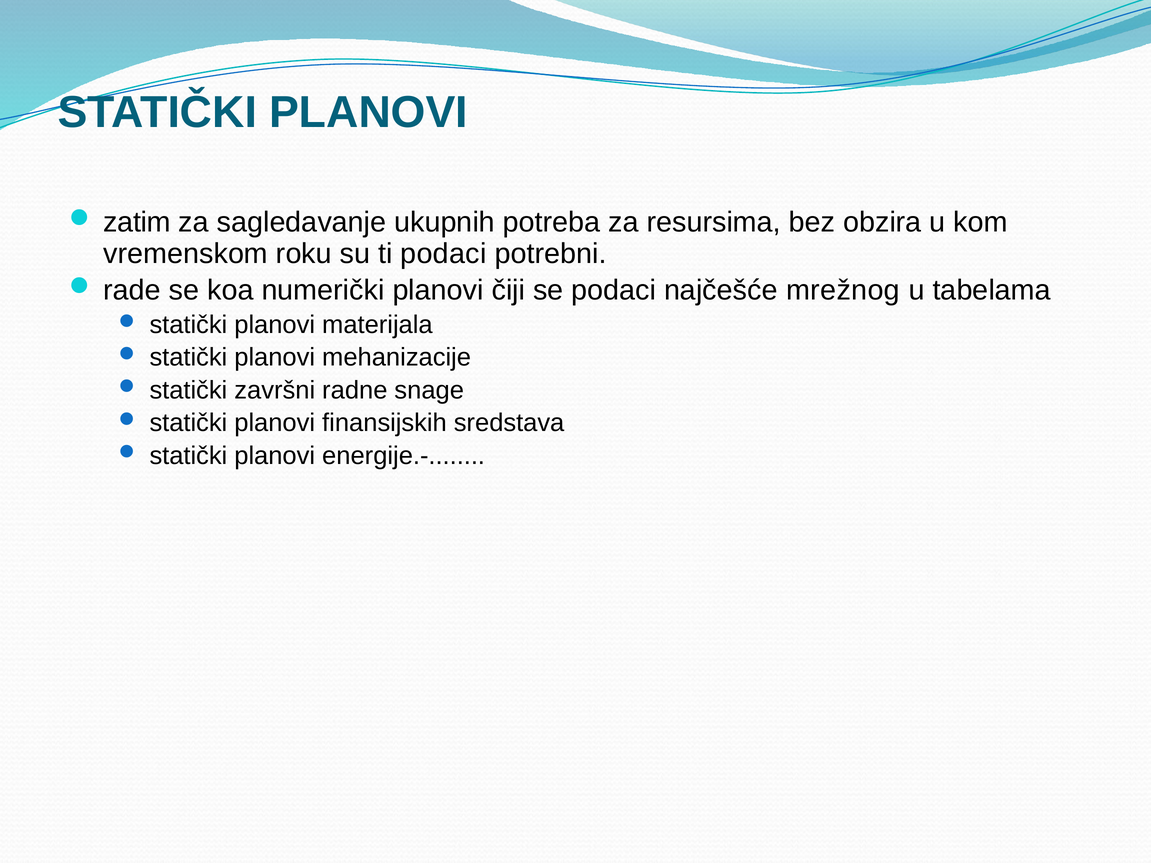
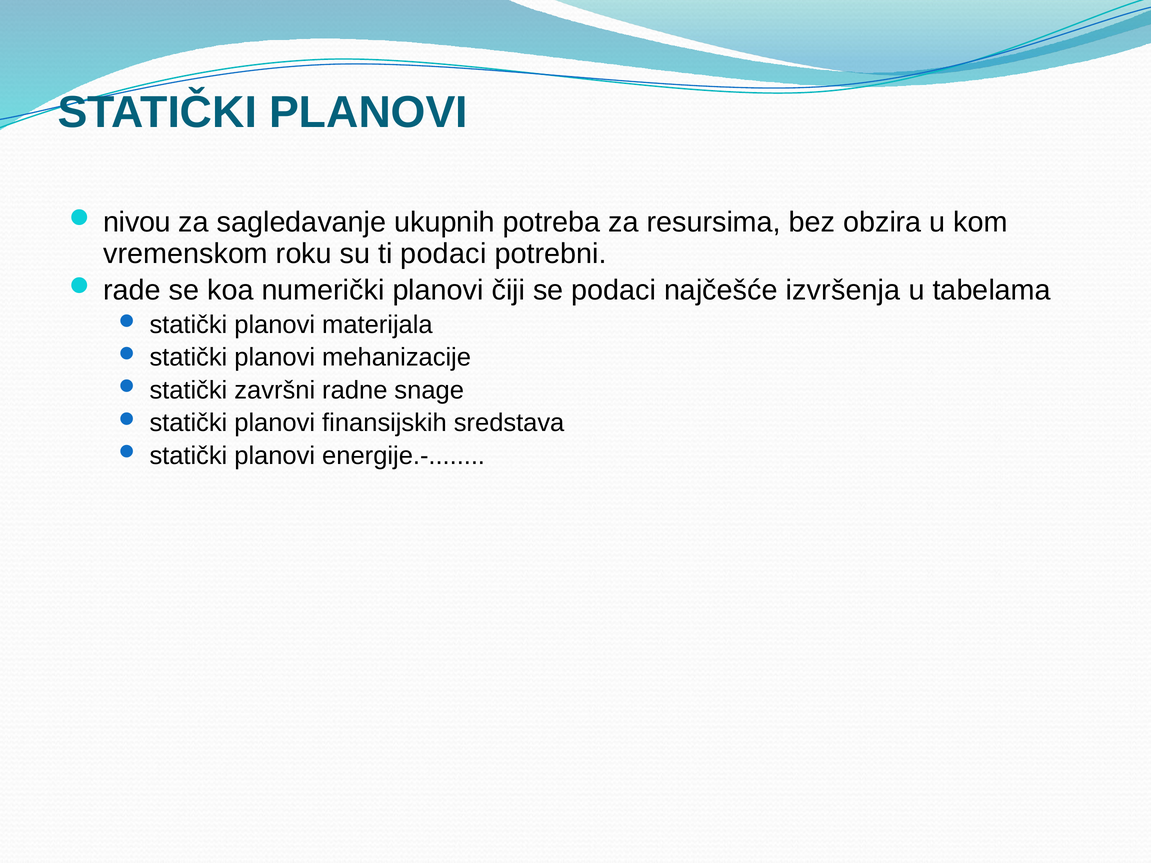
zatim: zatim -> nivou
mrežnog: mrežnog -> izvršenja
